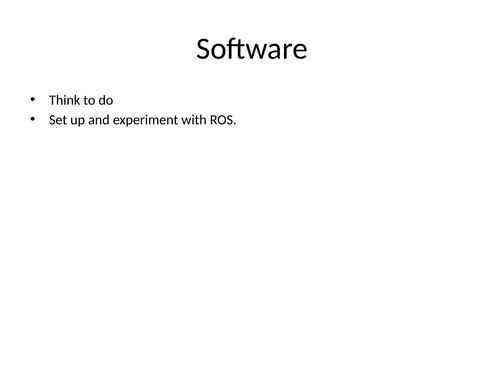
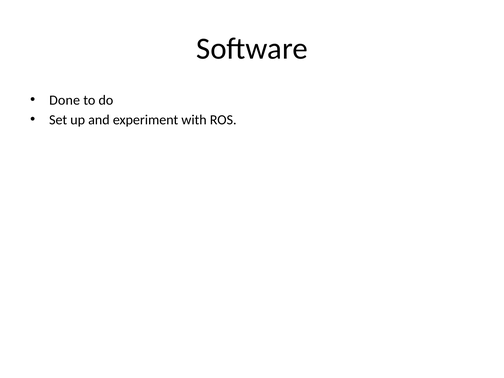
Think: Think -> Done
